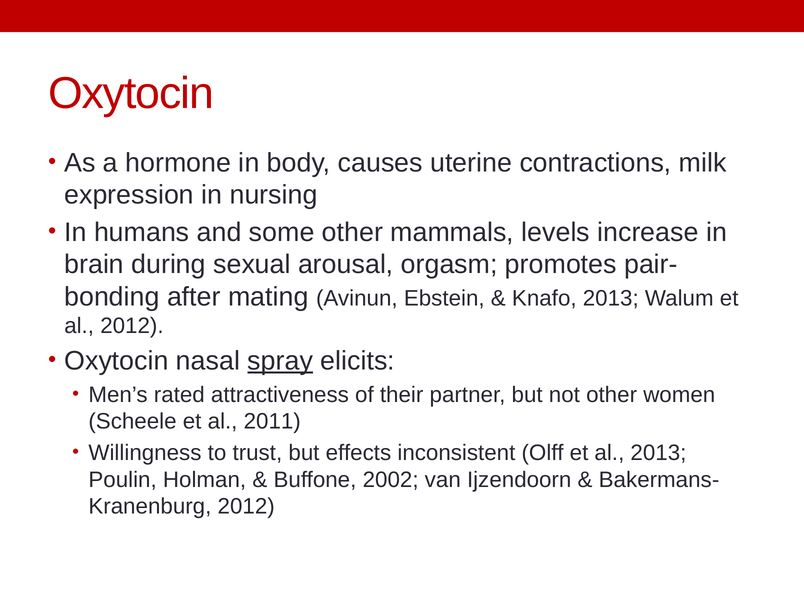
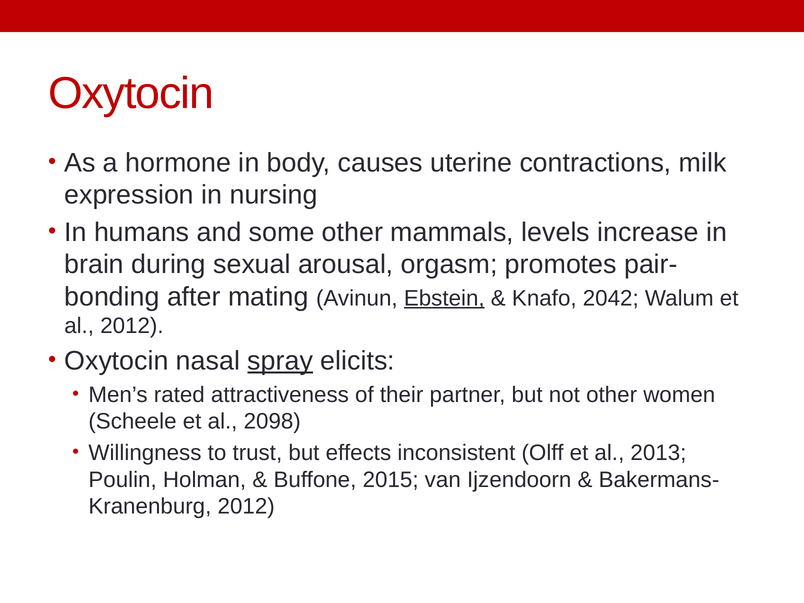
Ebstein underline: none -> present
Knafo 2013: 2013 -> 2042
2011: 2011 -> 2098
2002: 2002 -> 2015
